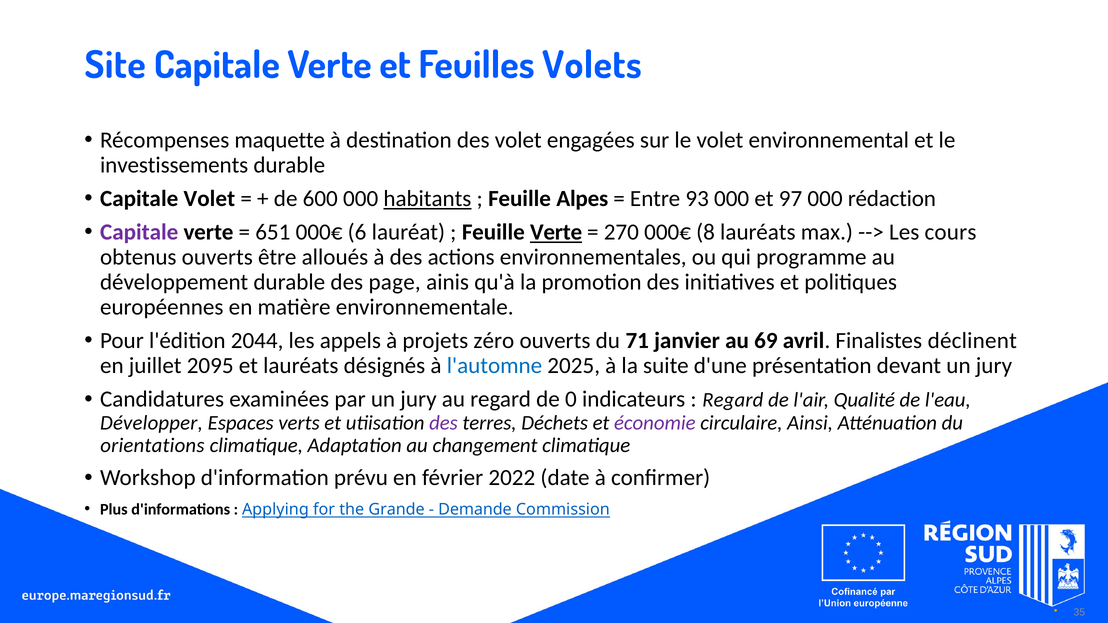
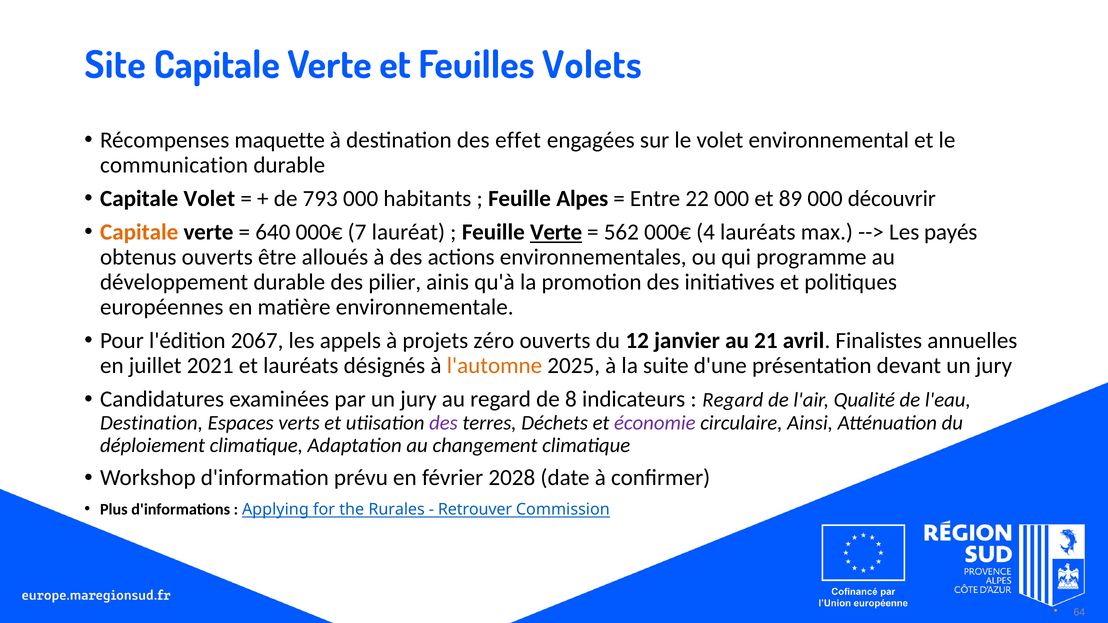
des volet: volet -> effet
investissements: investissements -> communication
600: 600 -> 793
habitants underline: present -> none
93: 93 -> 22
97: 97 -> 89
rédaction: rédaction -> découvrir
Capitale at (139, 232) colour: purple -> orange
651: 651 -> 640
6: 6 -> 7
270: 270 -> 562
8: 8 -> 4
cours: cours -> payés
page: page -> pilier
2044: 2044 -> 2067
71: 71 -> 12
69: 69 -> 21
déclinent: déclinent -> annuelles
2095: 2095 -> 2021
l'automne colour: blue -> orange
0: 0 -> 8
Développer at (151, 423): Développer -> Destination
orientations: orientations -> déploiement
2022: 2022 -> 2028
Grande: Grande -> Rurales
Demande: Demande -> Retrouver
35: 35 -> 64
